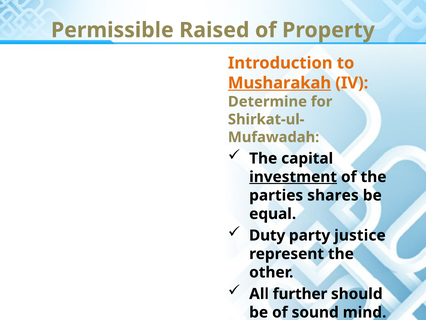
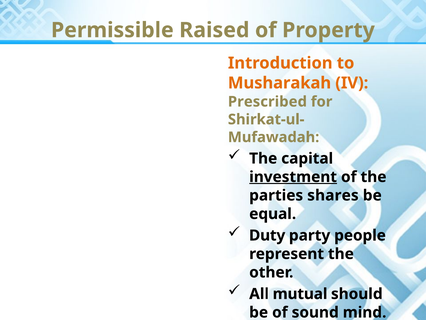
Musharakah underline: present -> none
Determine: Determine -> Prescribed
justice: justice -> people
further: further -> mutual
